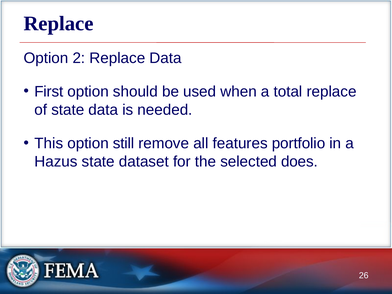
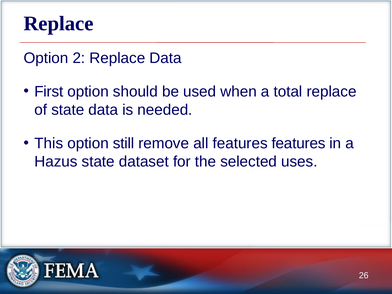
features portfolio: portfolio -> features
does: does -> uses
